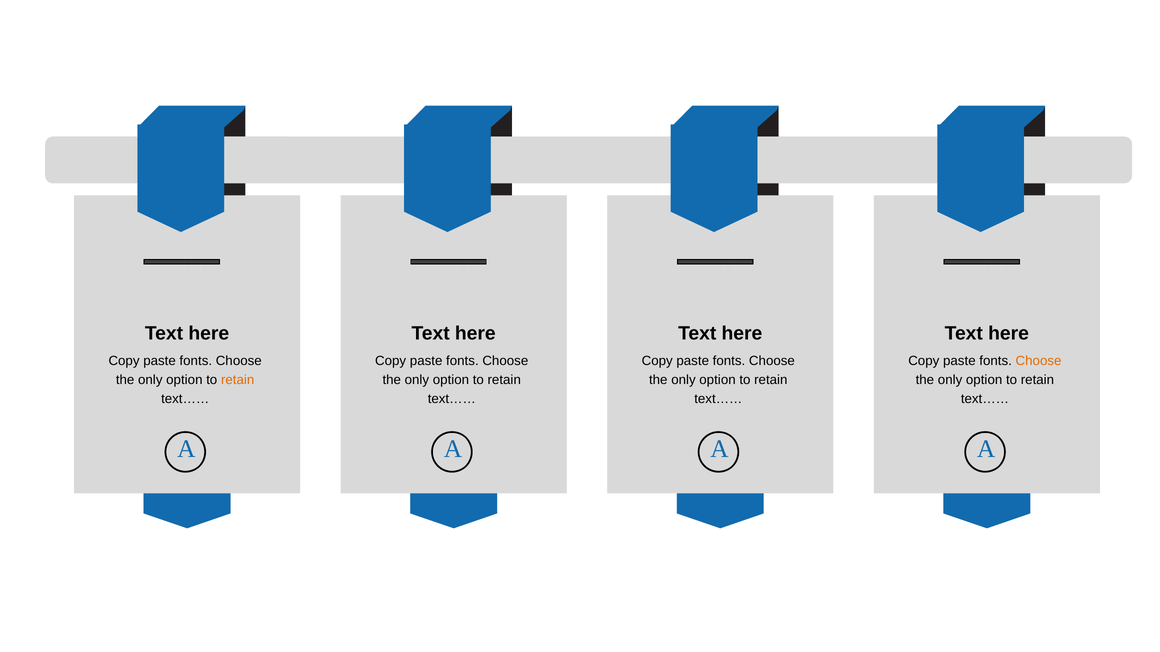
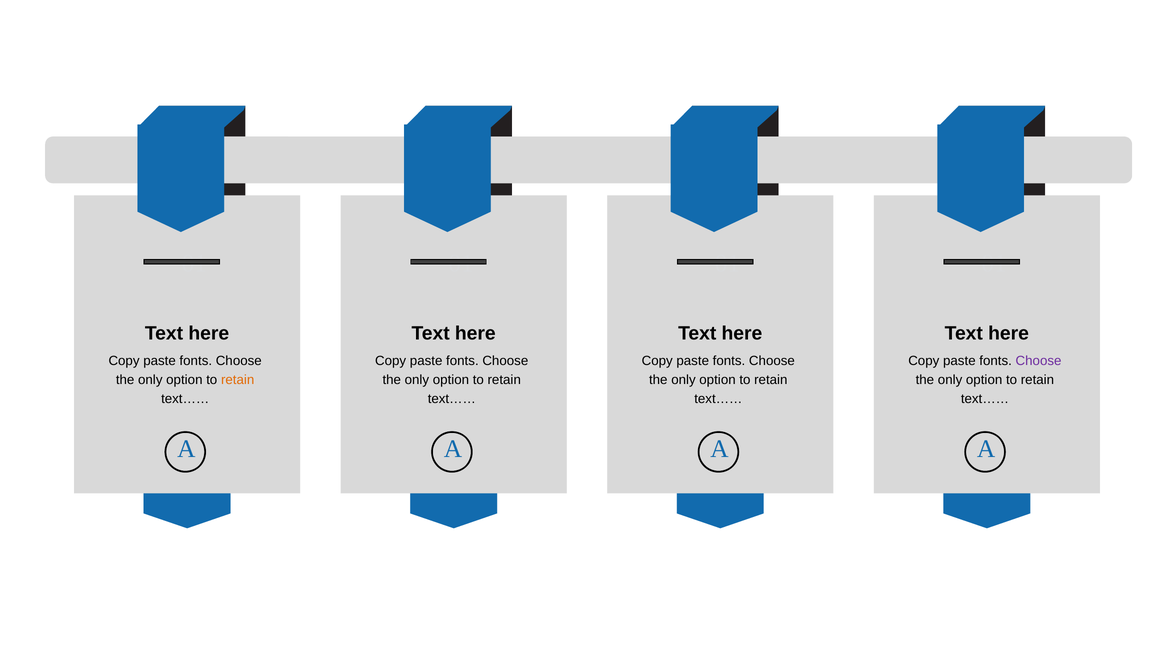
Choose at (1039, 361) colour: orange -> purple
